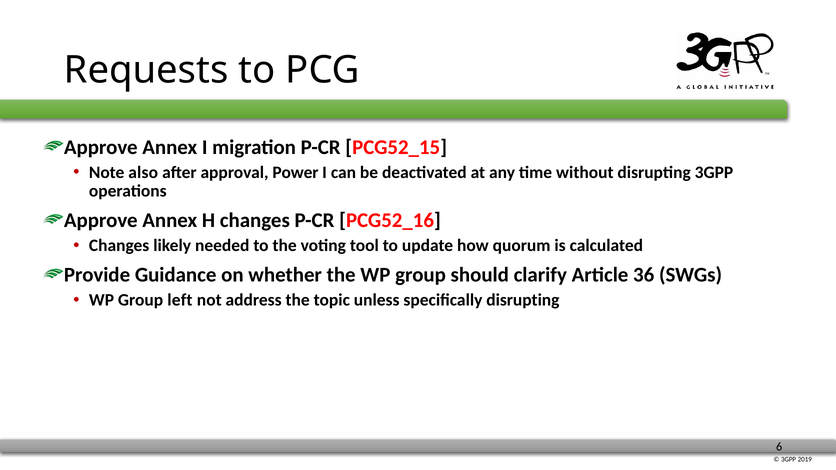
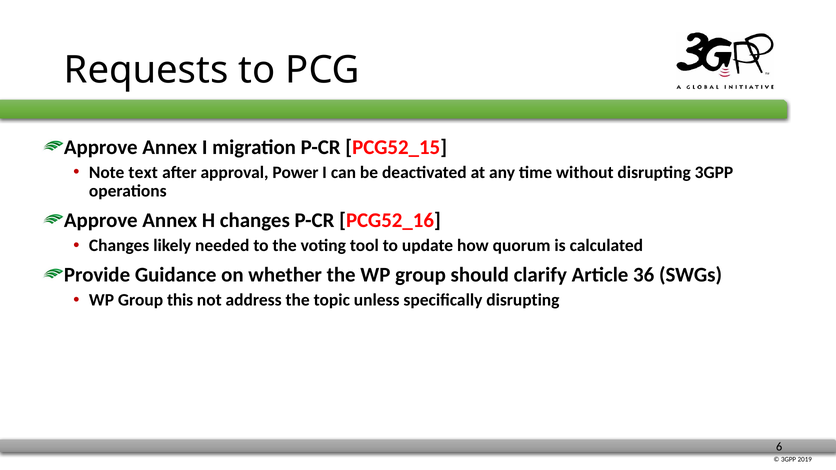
also: also -> text
left: left -> this
